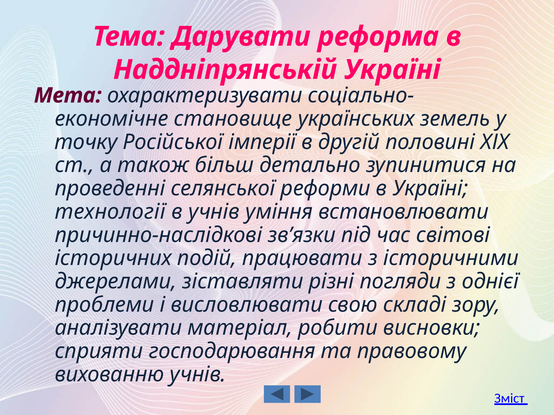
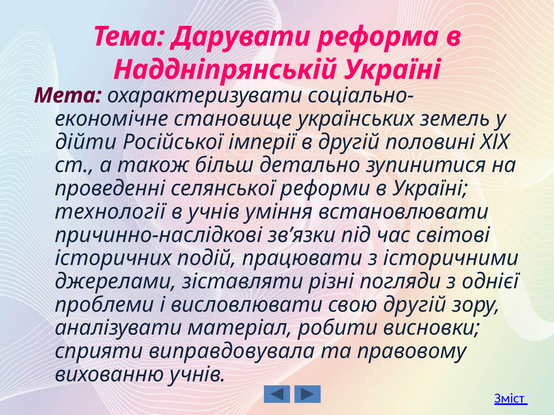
точку: точку -> дійти
свою складі: складі -> другій
господарювання: господарювання -> виправдовувала
